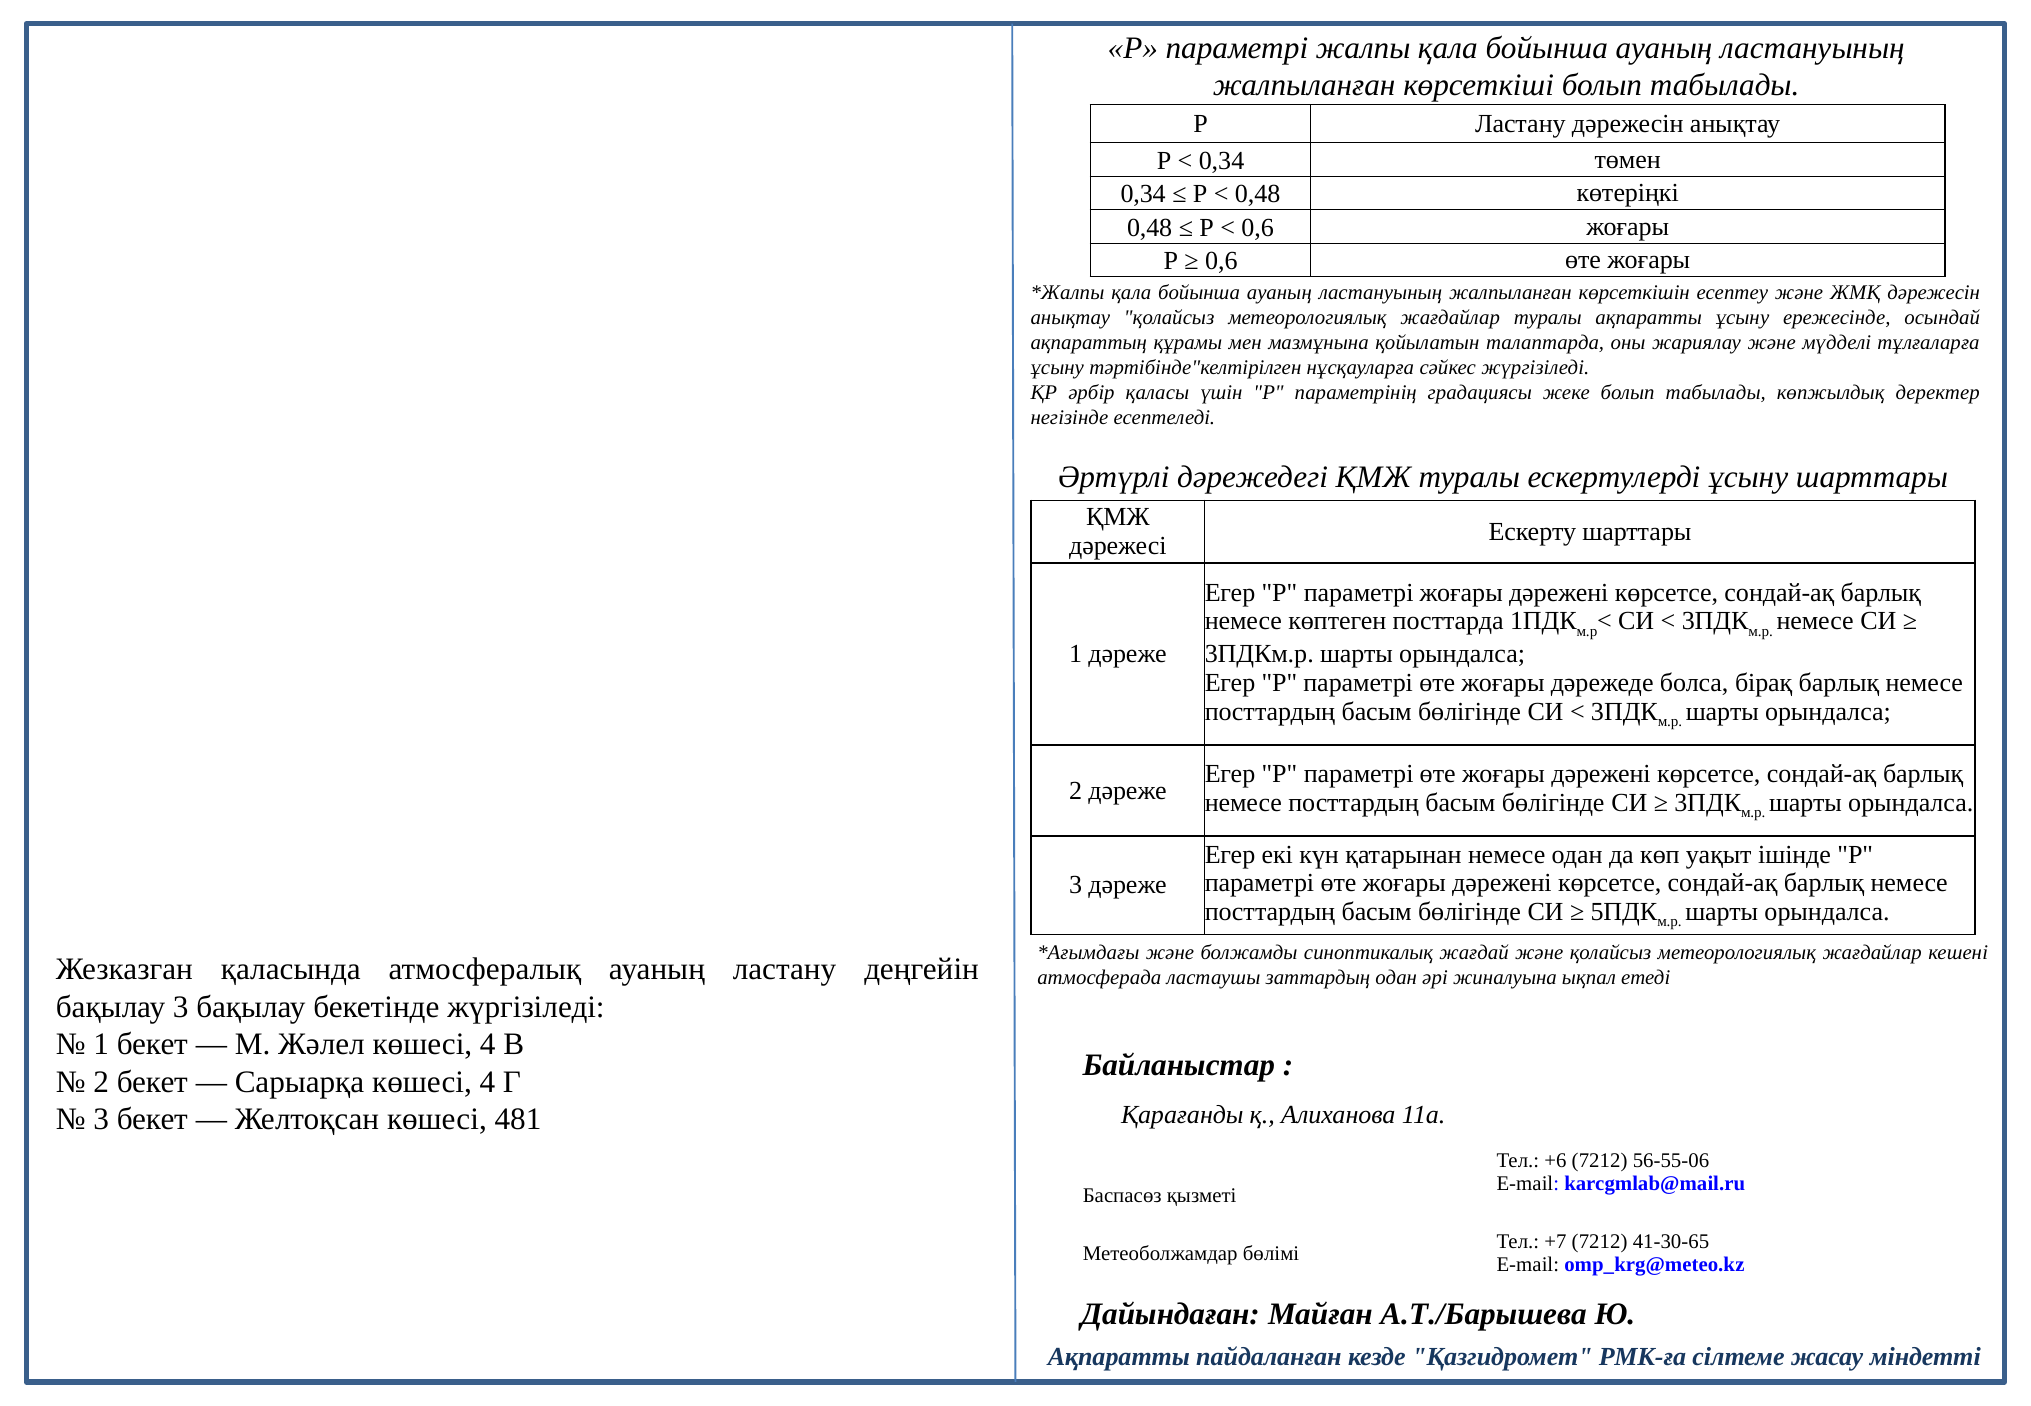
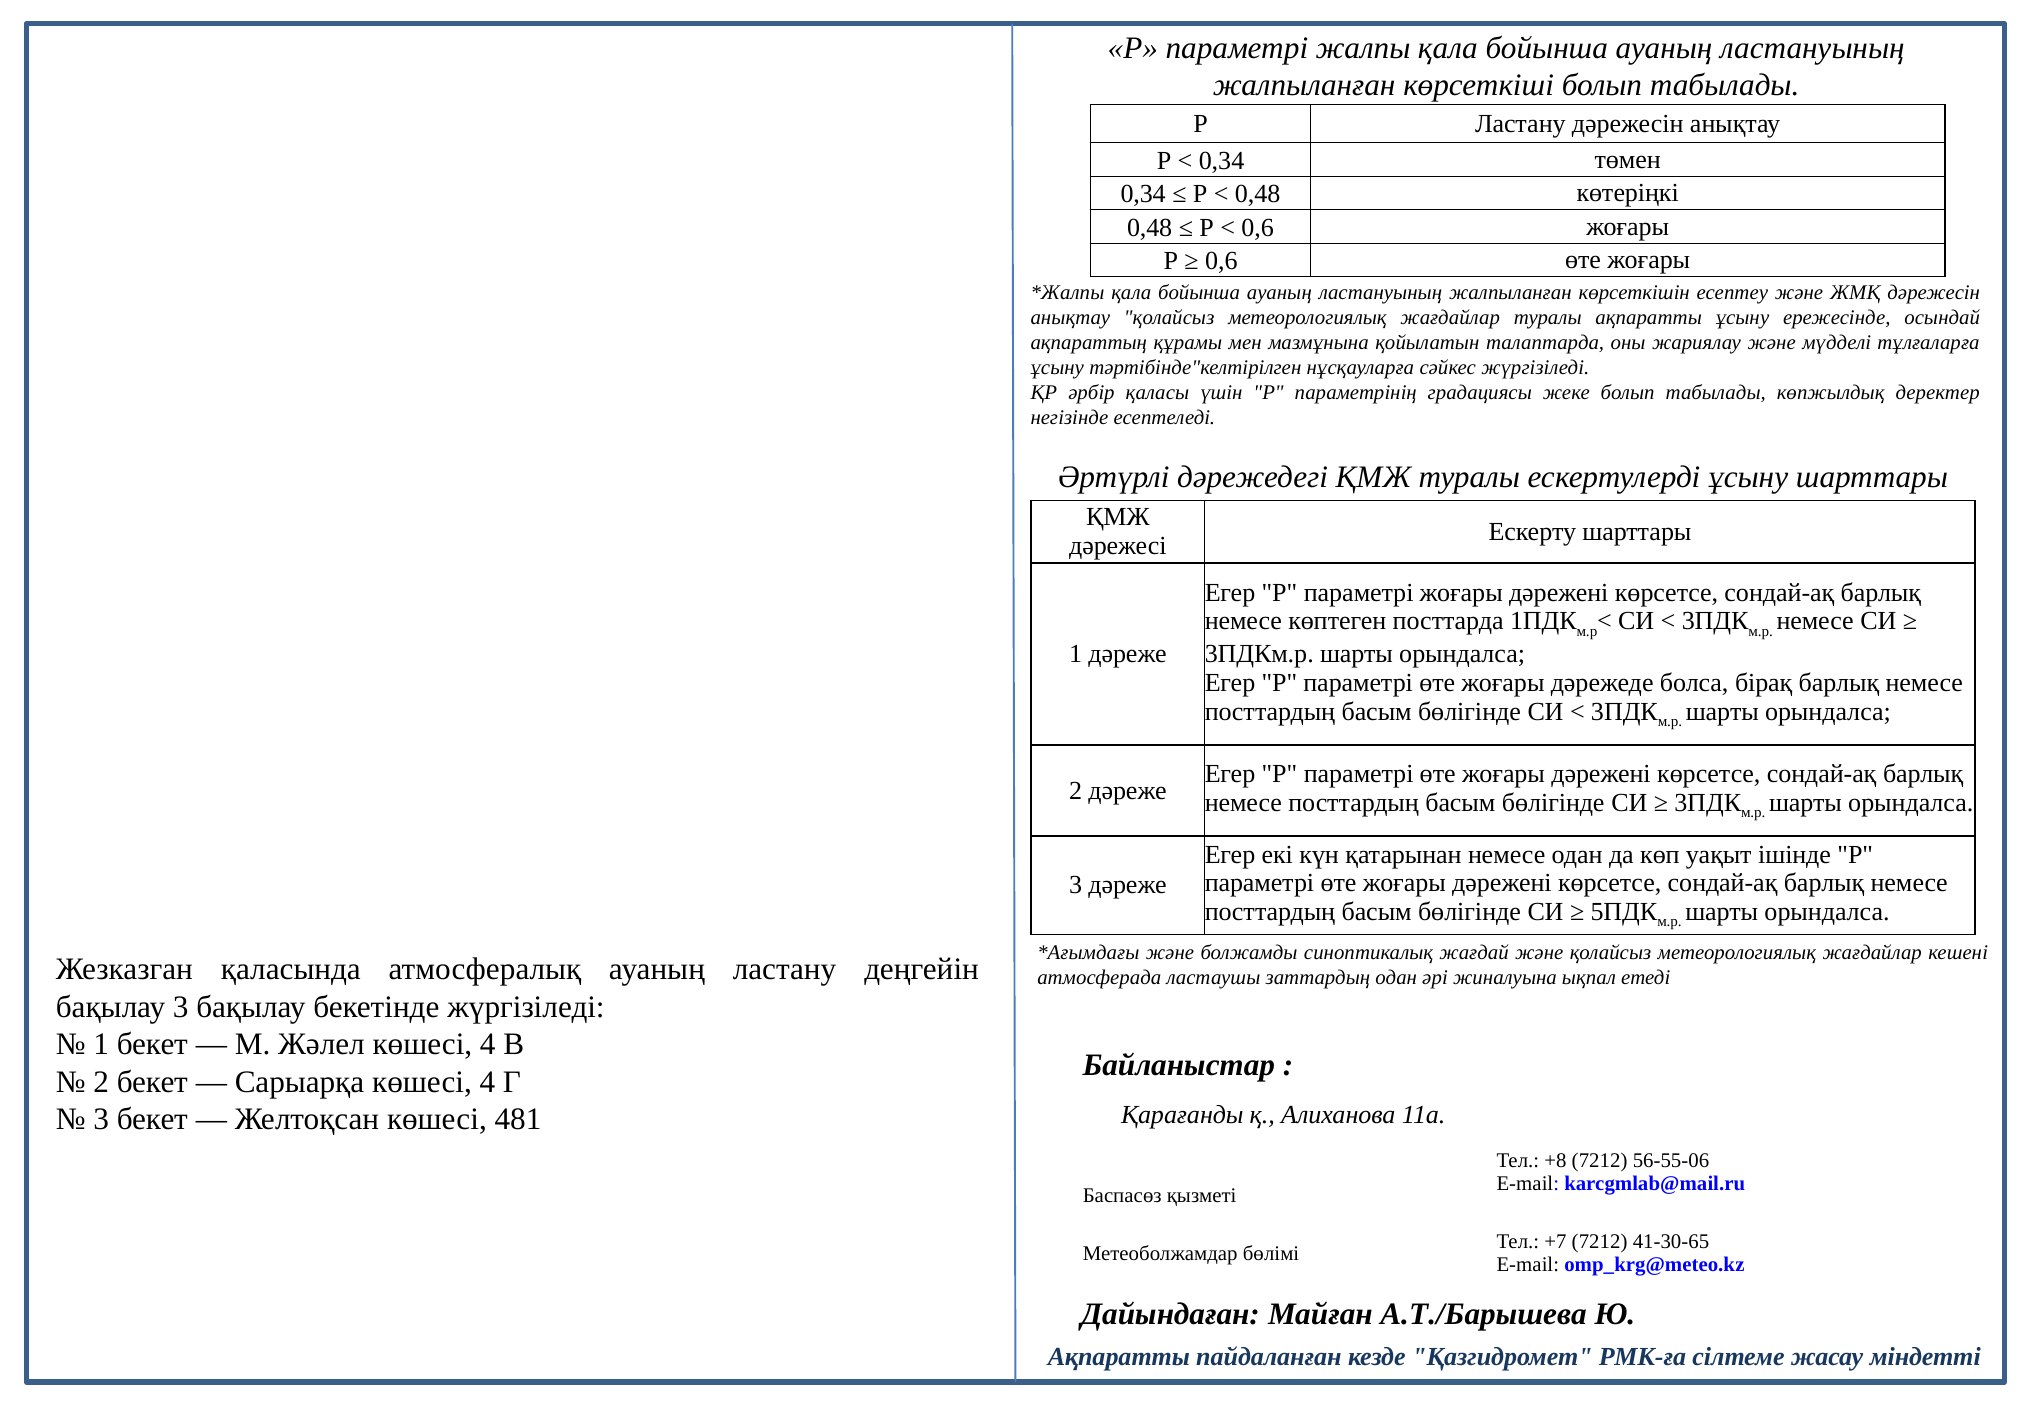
+6: +6 -> +8
